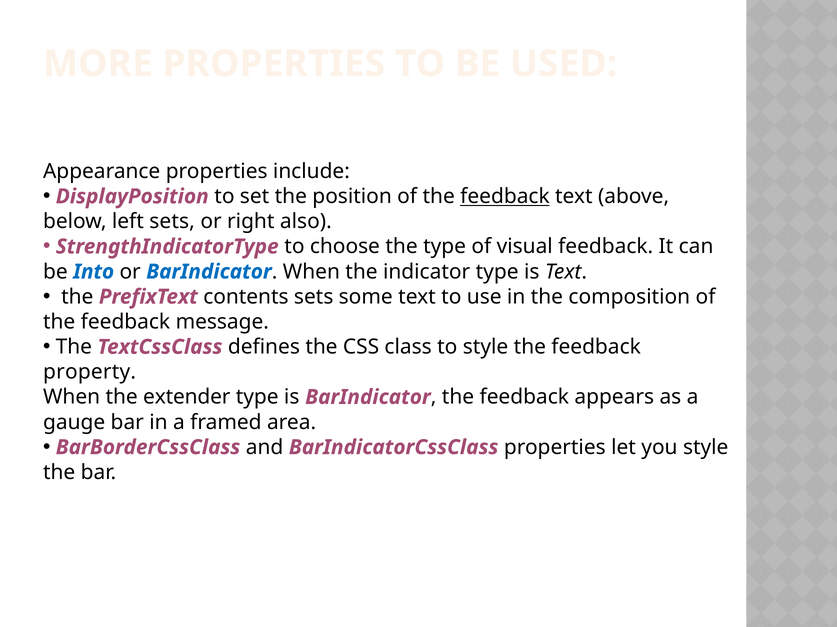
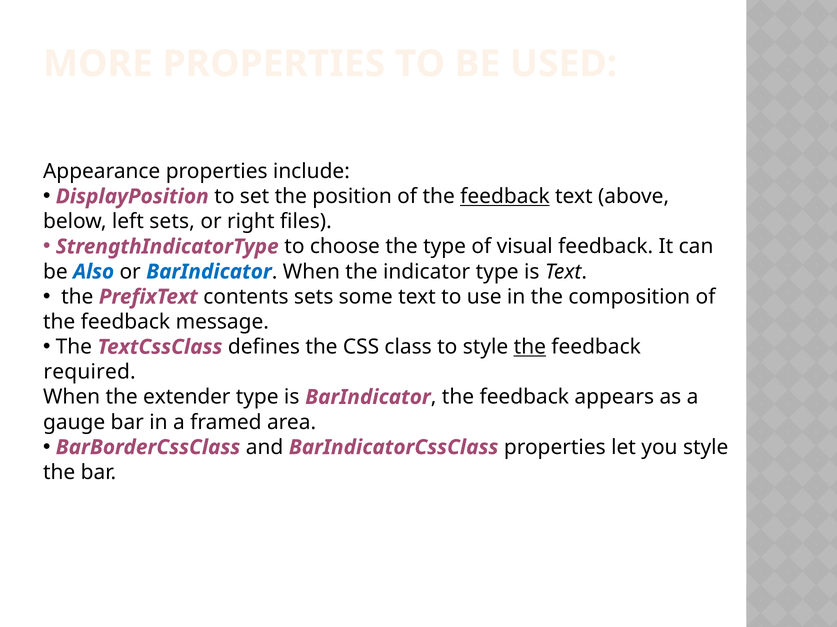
also: also -> files
Into: Into -> Also
the at (530, 347) underline: none -> present
property: property -> required
